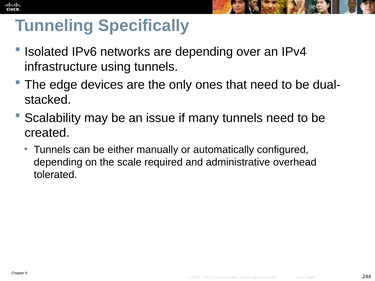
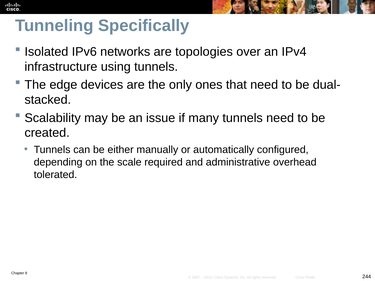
are depending: depending -> topologies
